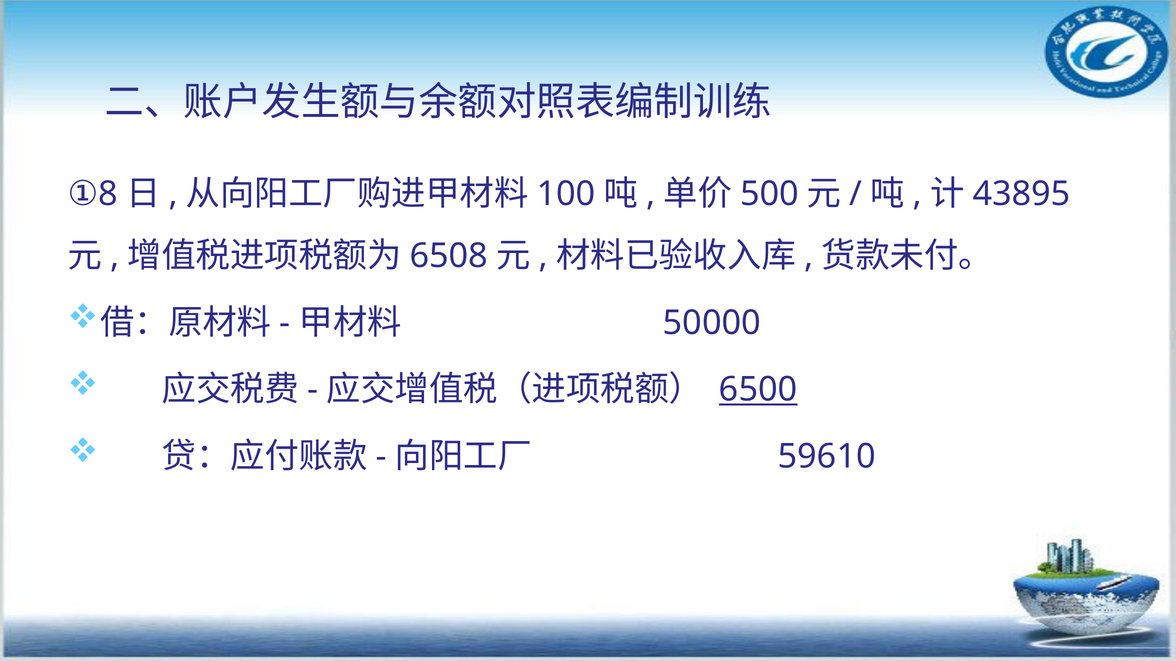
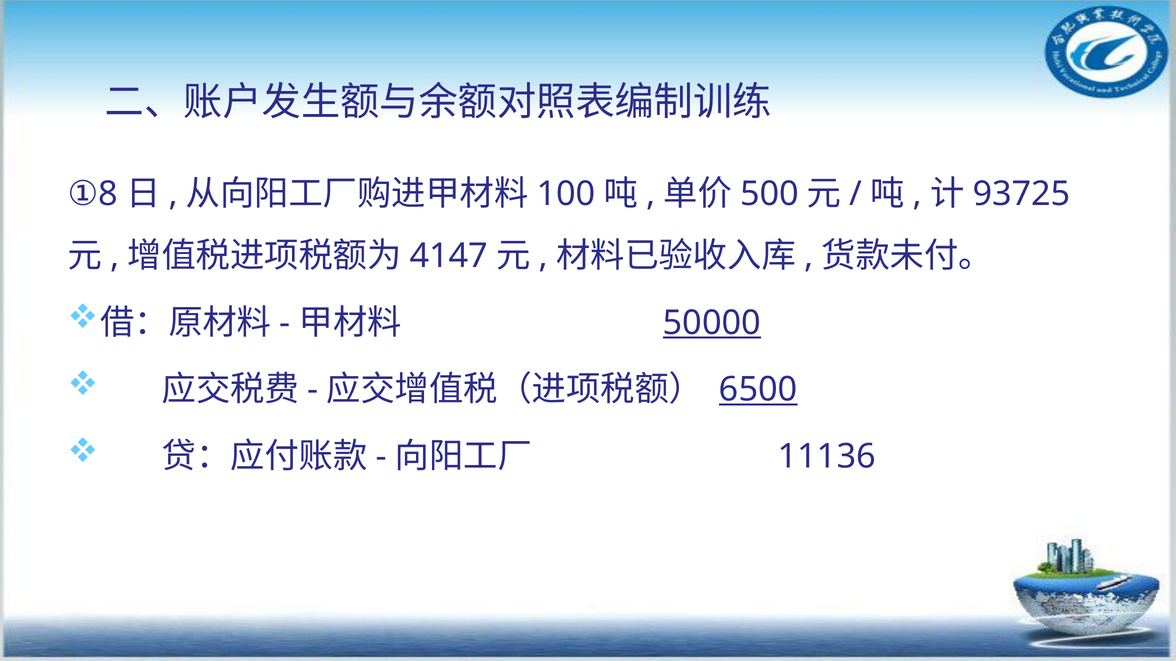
43895: 43895 -> 93725
6508: 6508 -> 4147
50000 underline: none -> present
59610: 59610 -> 11136
